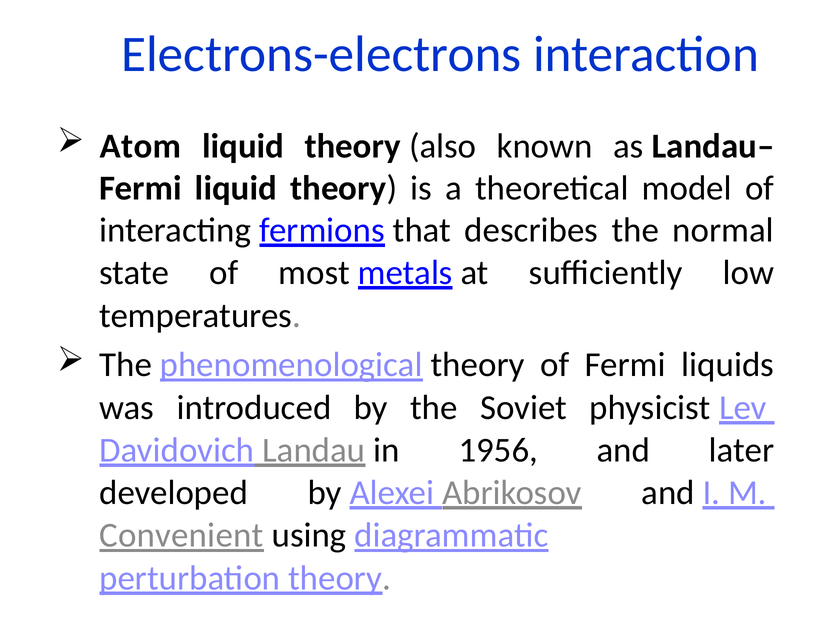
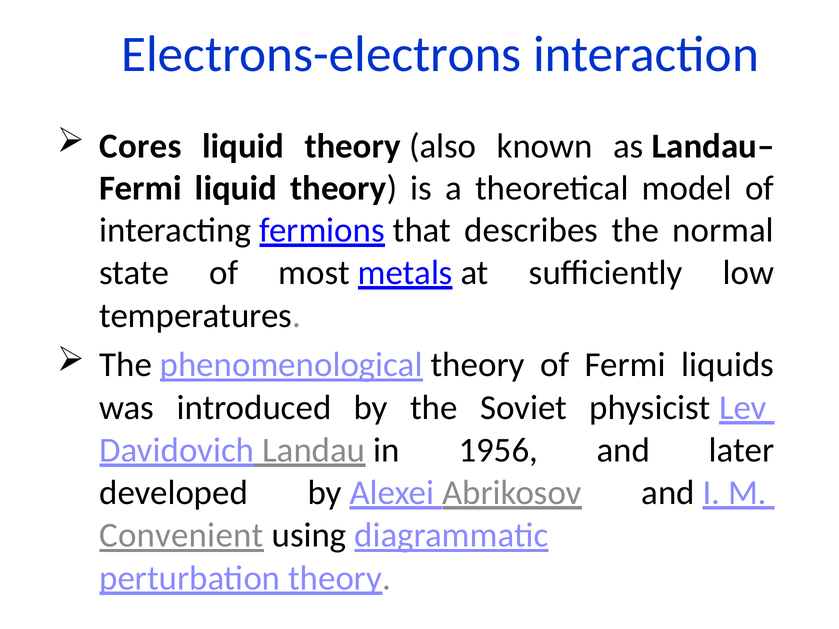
Atom: Atom -> Cores
